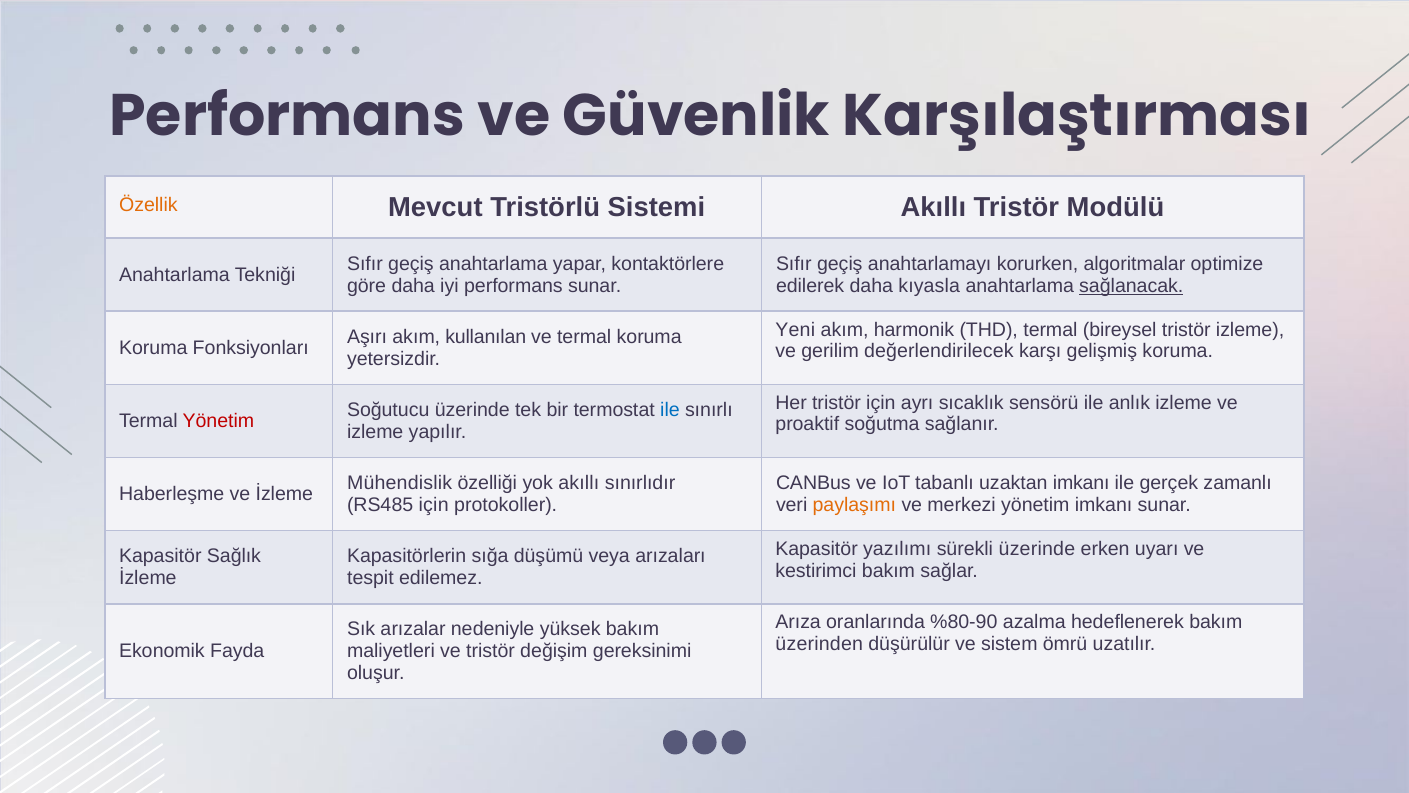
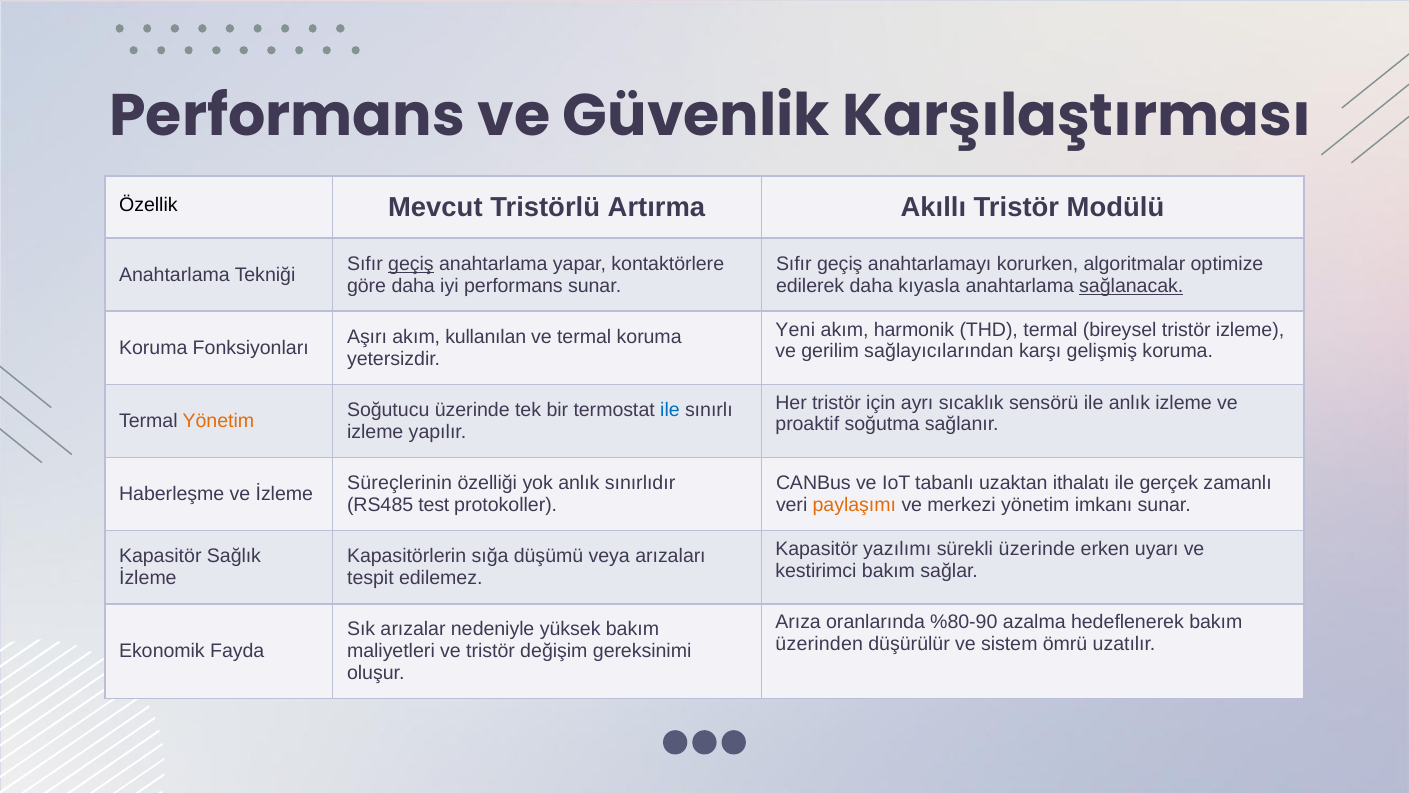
Özellik colour: orange -> black
Sistemi: Sistemi -> Artırma
geçiş at (411, 264) underline: none -> present
değerlendirilecek: değerlendirilecek -> sağlayıcılarından
Yönetim at (218, 421) colour: red -> orange
Mühendislik: Mühendislik -> Süreçlerinin
yok akıllı: akıllı -> anlık
uzaktan imkanı: imkanı -> ithalatı
RS485 için: için -> test
